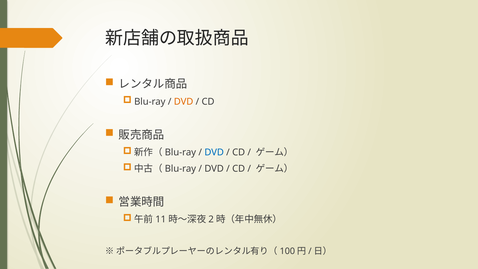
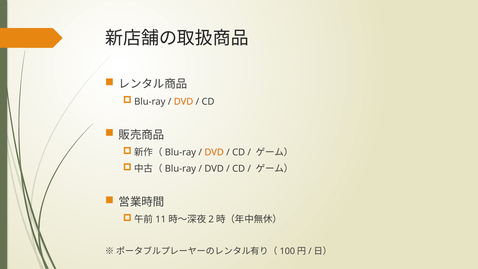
DVD at (214, 152) colour: blue -> orange
